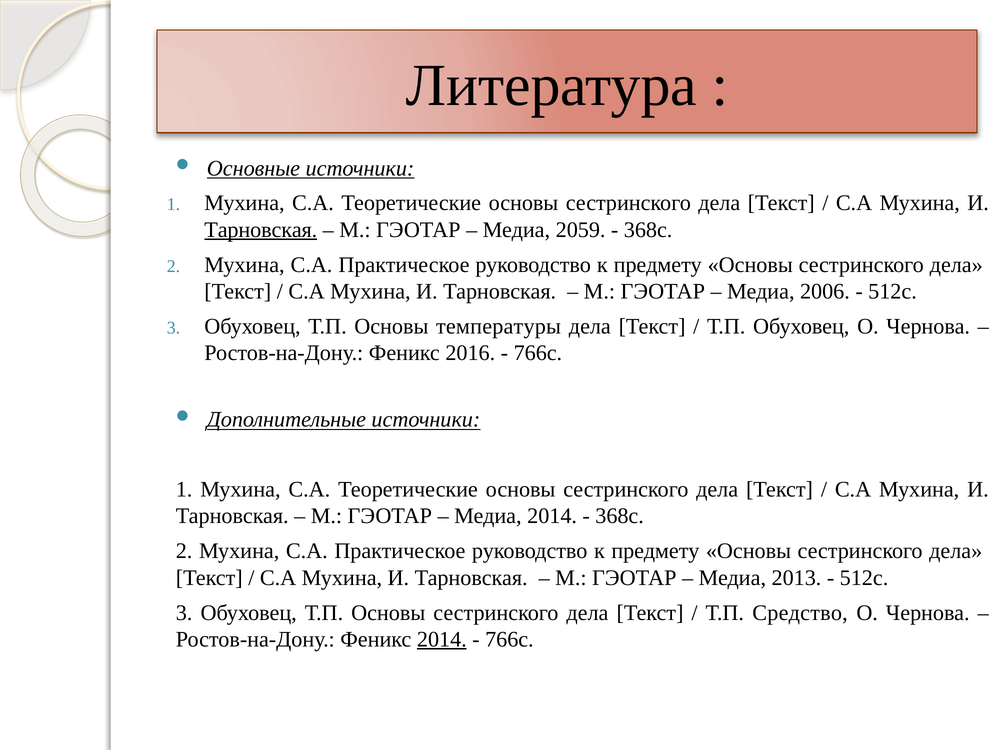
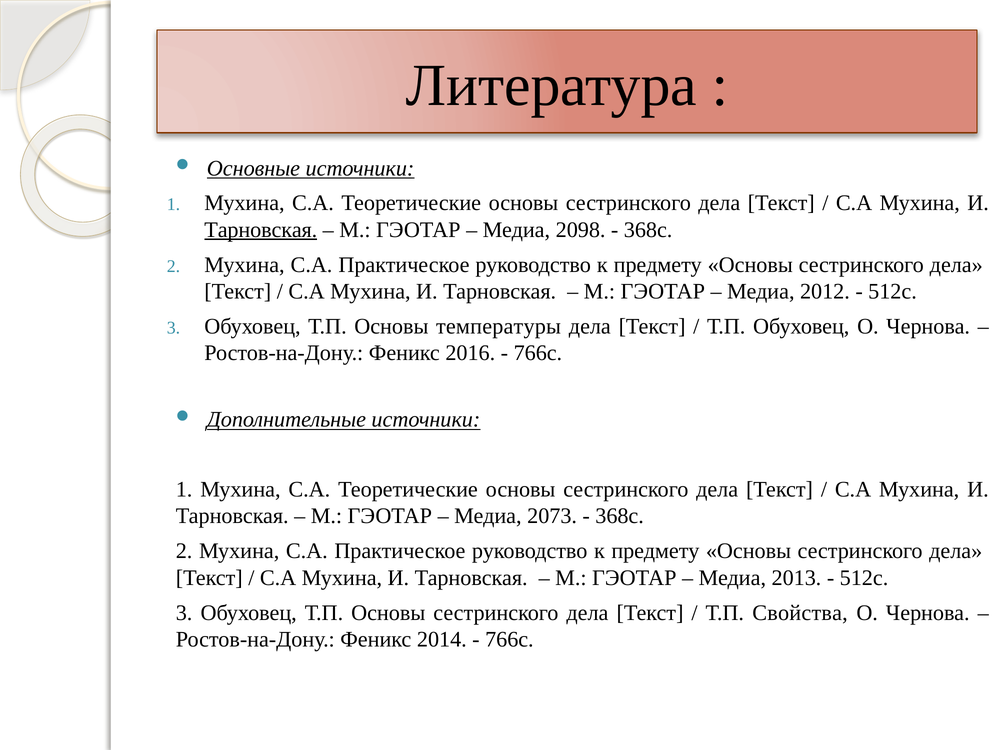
2059: 2059 -> 2098
2006: 2006 -> 2012
Медиа 2014: 2014 -> 2073
Средство: Средство -> Свойства
2014 at (442, 639) underline: present -> none
